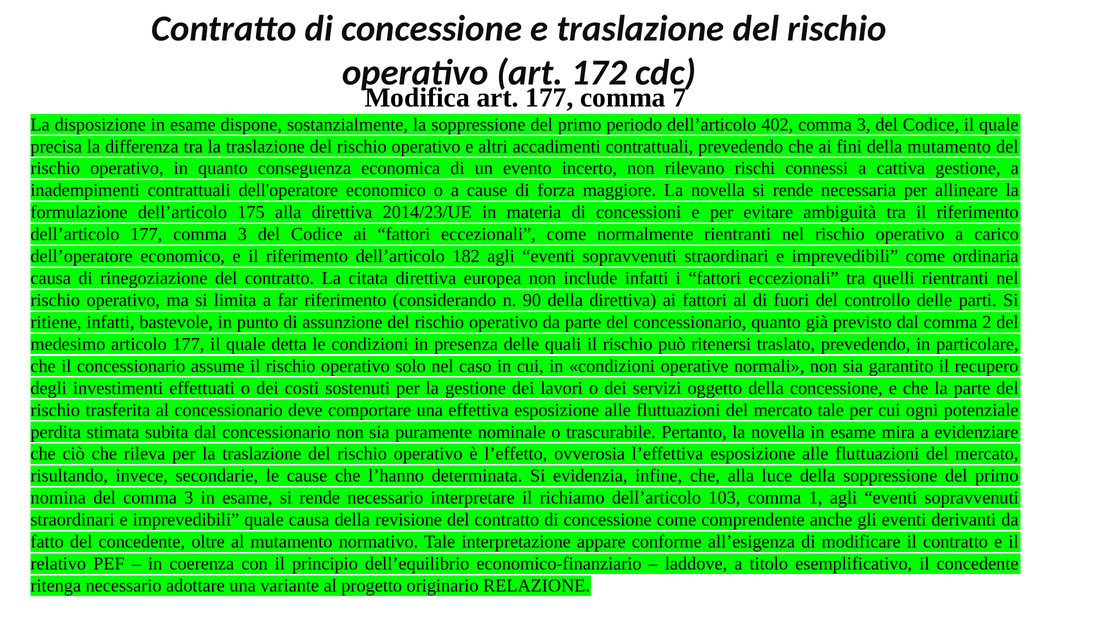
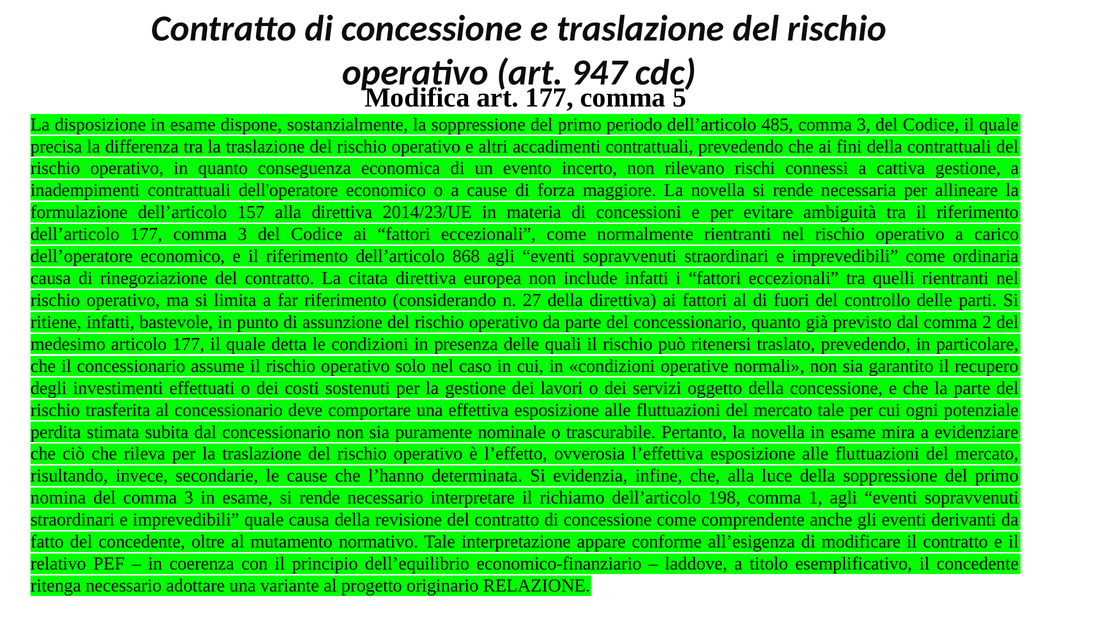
172: 172 -> 947
7: 7 -> 5
402: 402 -> 485
della mutamento: mutamento -> contrattuali
175: 175 -> 157
182: 182 -> 868
90: 90 -> 27
103: 103 -> 198
